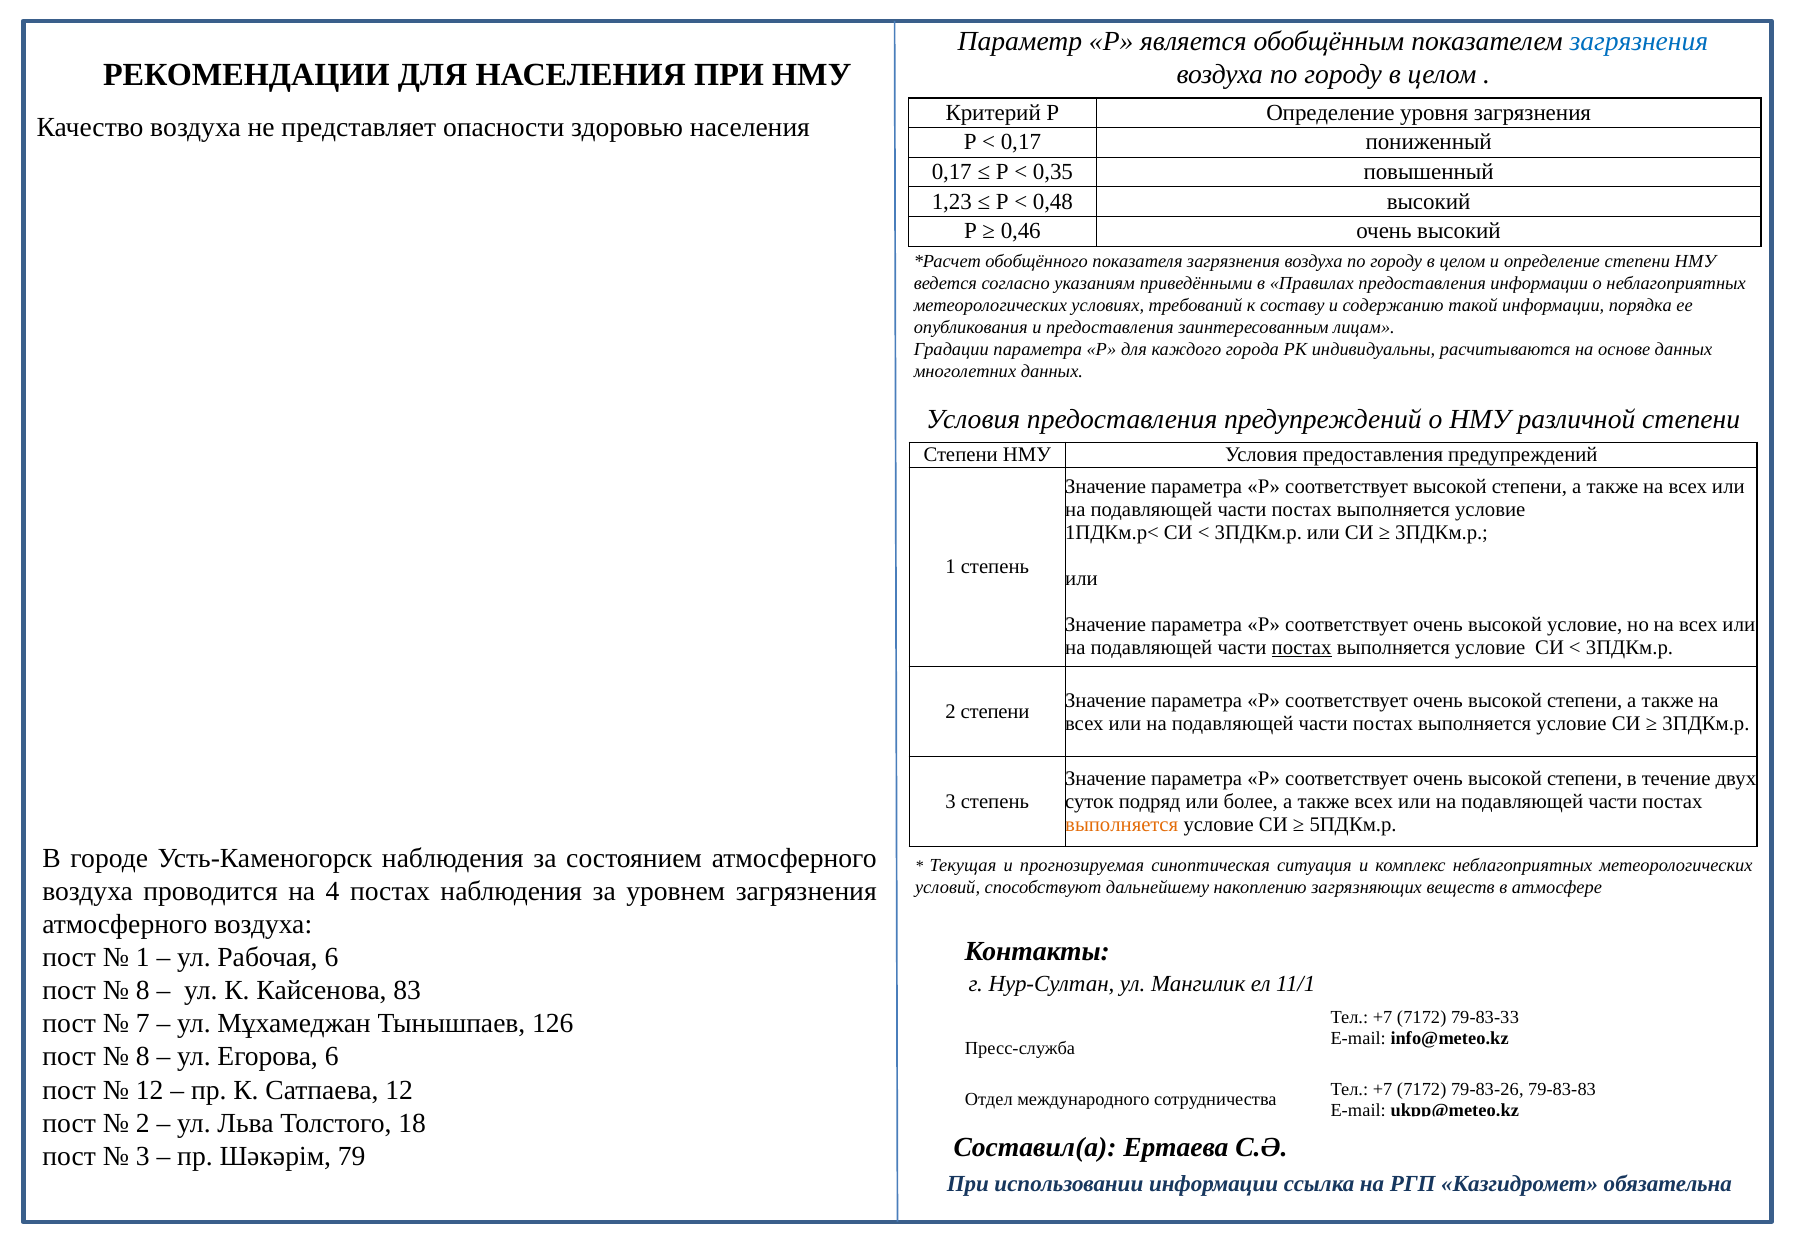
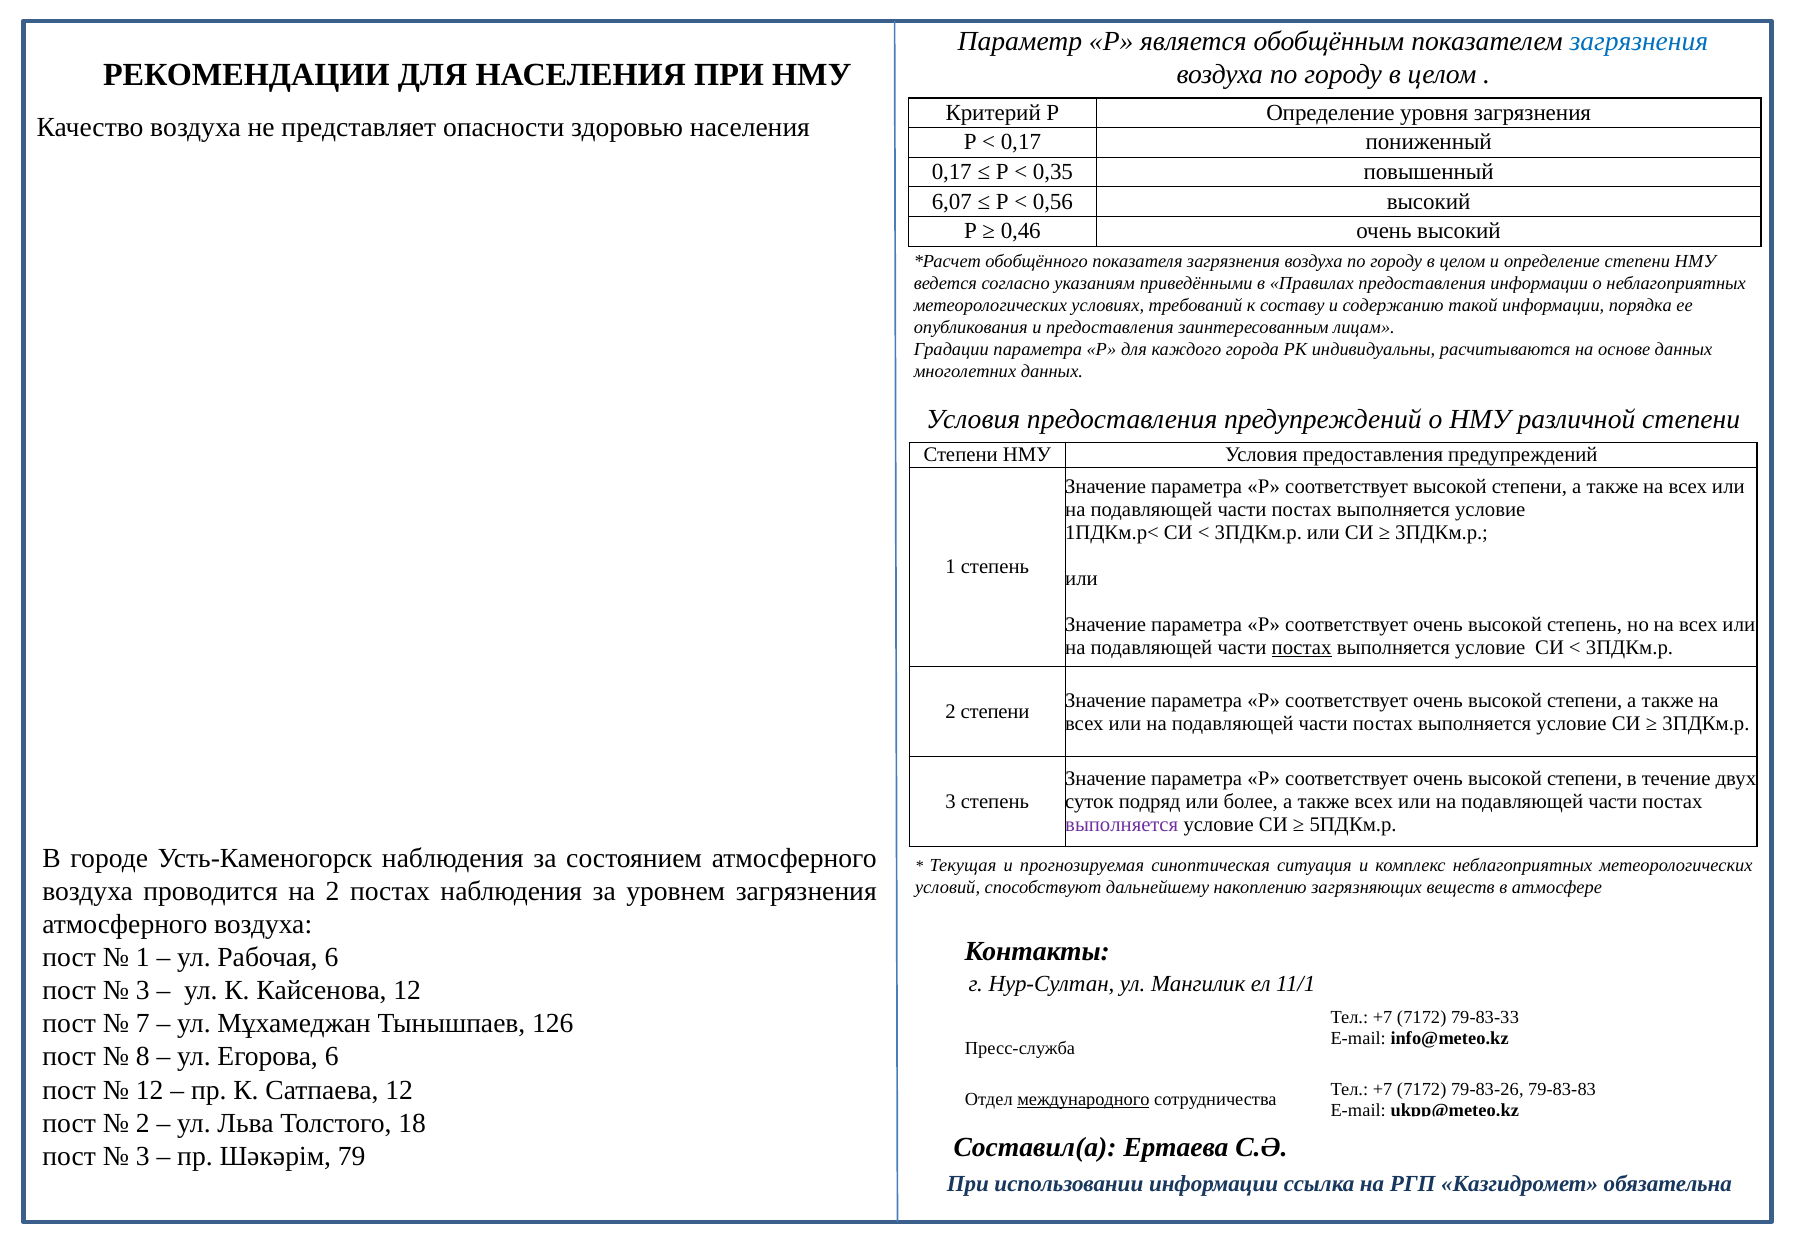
1,23: 1,23 -> 6,07
0,48: 0,48 -> 0,56
высокой условие: условие -> степень
выполняется at (1122, 824) colour: orange -> purple
на 4: 4 -> 2
8 at (143, 990): 8 -> 3
Кайсенова 83: 83 -> 12
международного underline: none -> present
